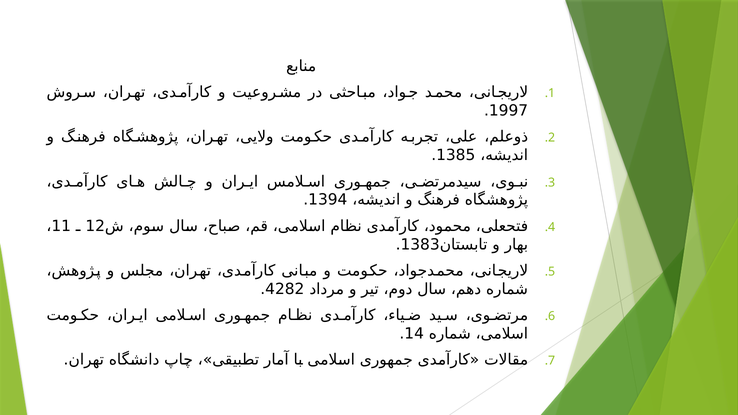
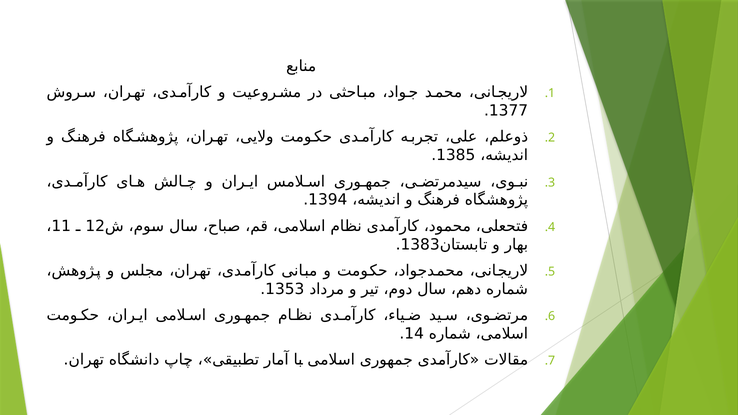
1997: 1997 -> 1377
4282: 4282 -> 1353
